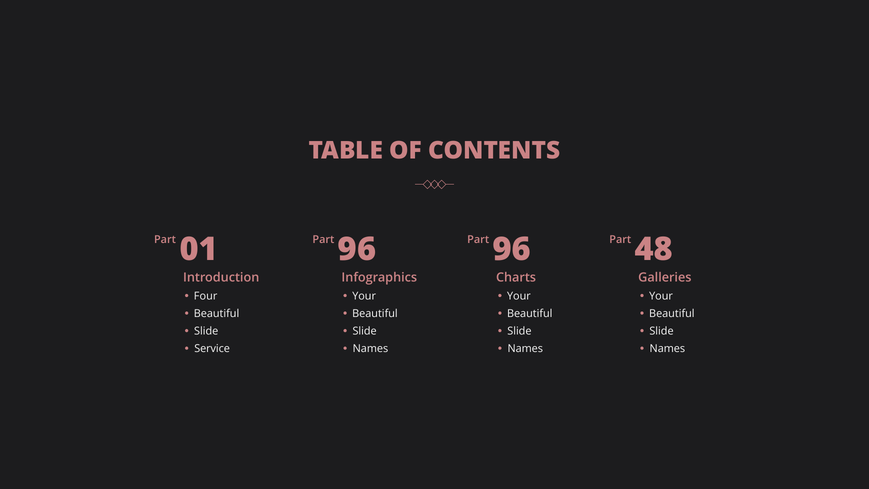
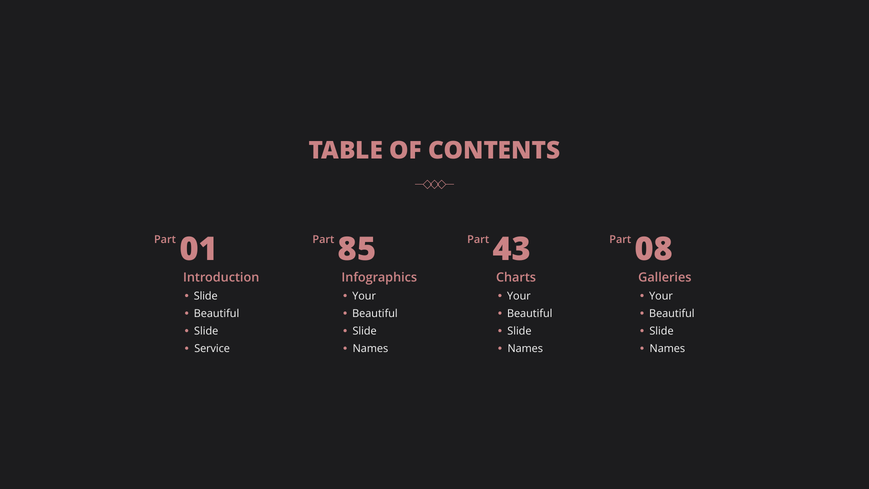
96 at (357, 249): 96 -> 85
96 at (512, 249): 96 -> 43
48: 48 -> 08
Four at (206, 296): Four -> Slide
